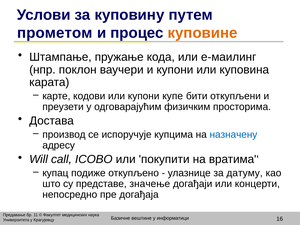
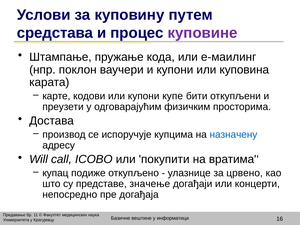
прометом: прометом -> средстава
куповине colour: orange -> purple
датуму: датуму -> црвено
